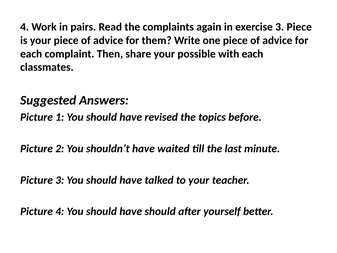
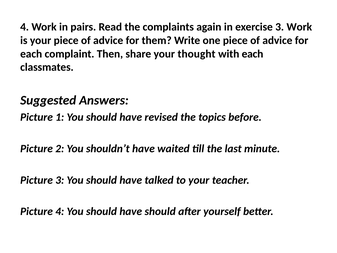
3 Piece: Piece -> Work
possible: possible -> thought
